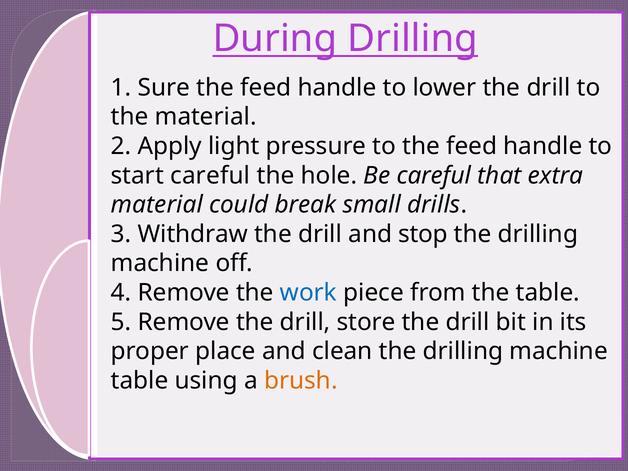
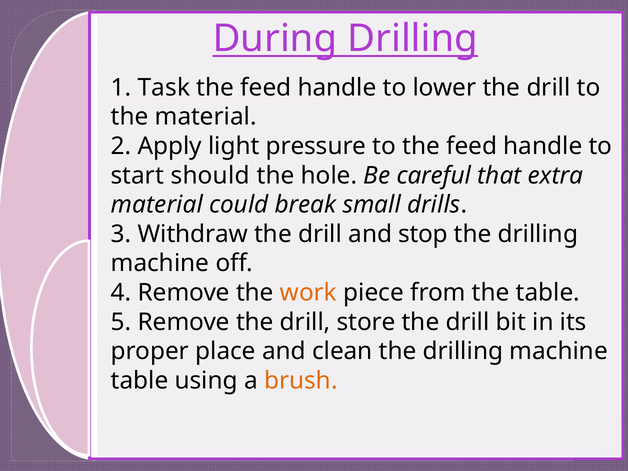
Sure: Sure -> Task
start careful: careful -> should
work colour: blue -> orange
